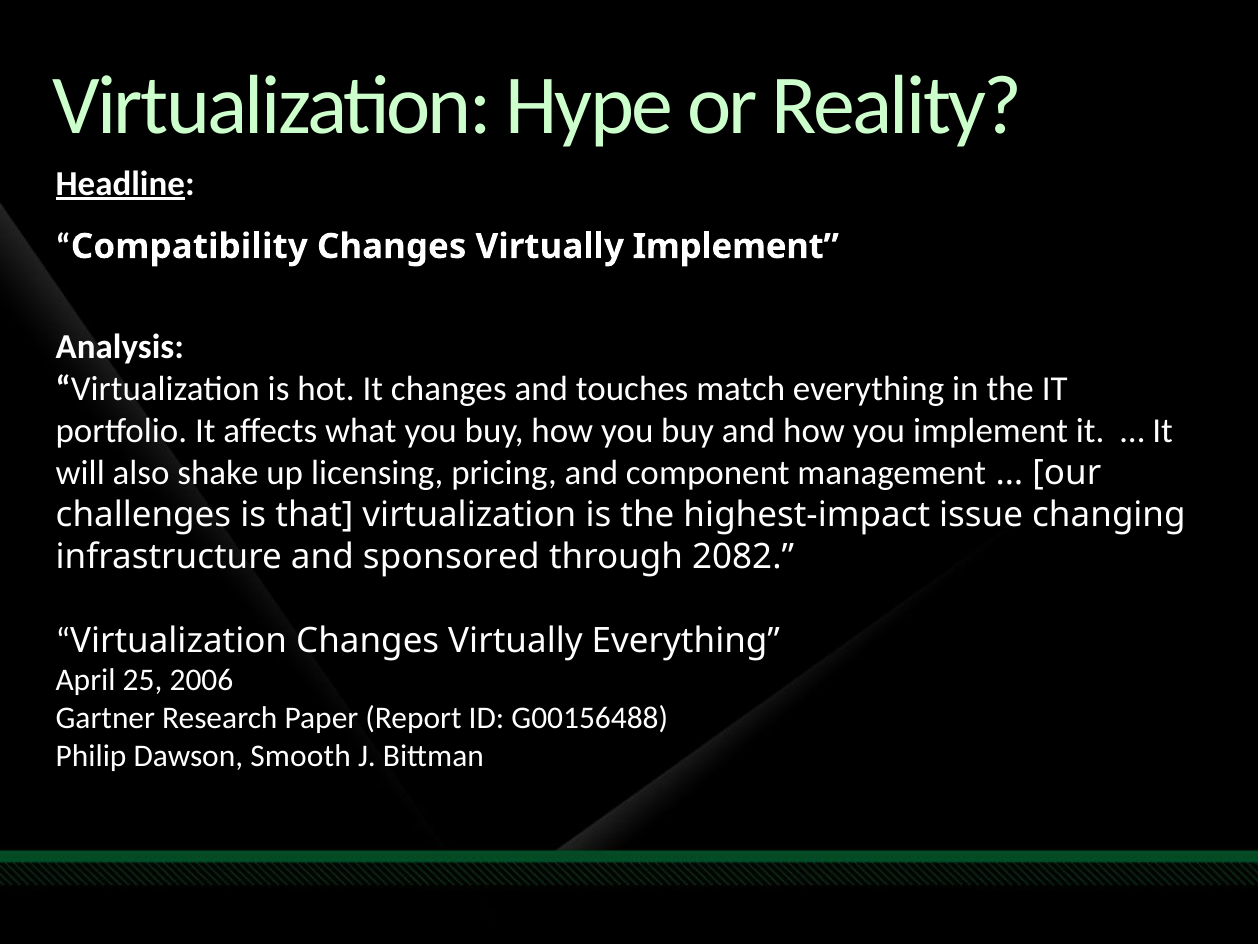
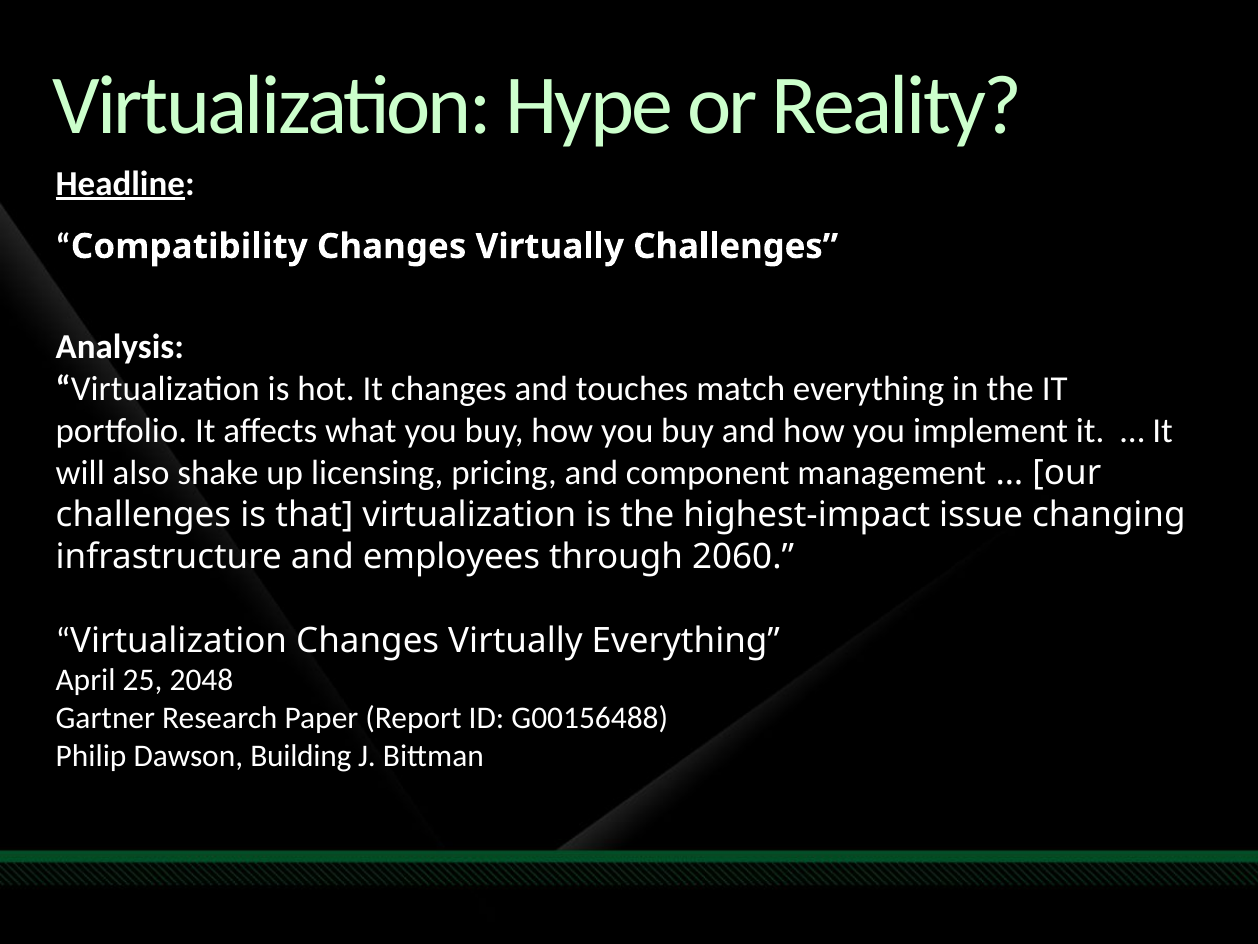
Virtually Implement: Implement -> Challenges
sponsored: sponsored -> employees
2082: 2082 -> 2060
2006: 2006 -> 2048
Smooth: Smooth -> Building
